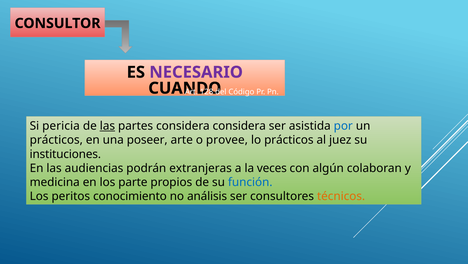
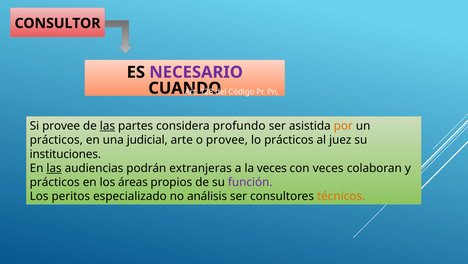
Si pericia: pericia -> provee
considera considera: considera -> profundo
por colour: blue -> orange
poseer: poseer -> judicial
las at (54, 168) underline: none -> present
con algún: algún -> veces
medicina at (55, 182): medicina -> prácticos
parte: parte -> áreas
función colour: blue -> purple
conocimiento: conocimiento -> especializado
